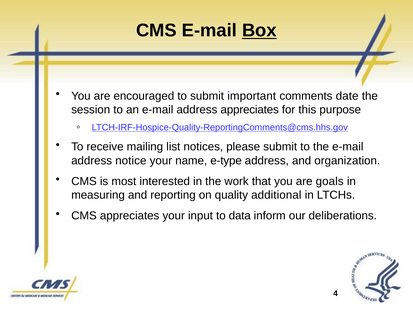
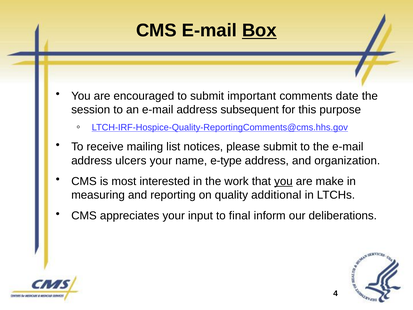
address appreciates: appreciates -> subsequent
notice: notice -> ulcers
you at (283, 181) underline: none -> present
goals: goals -> make
data: data -> final
